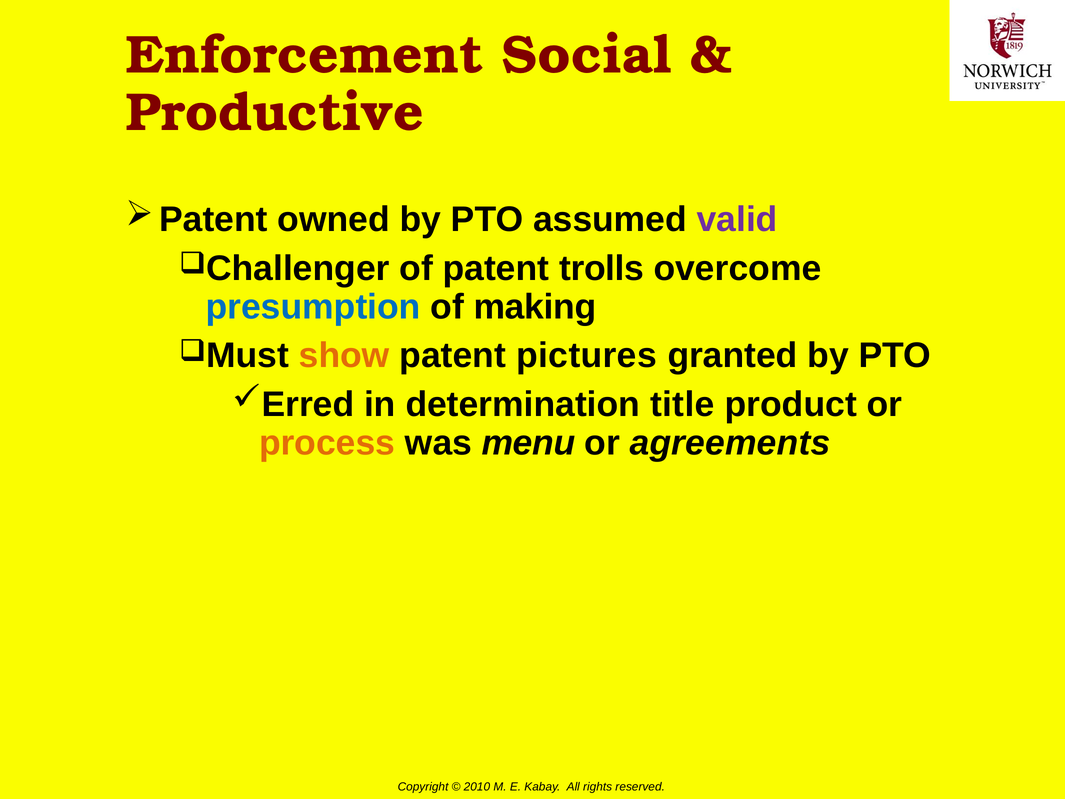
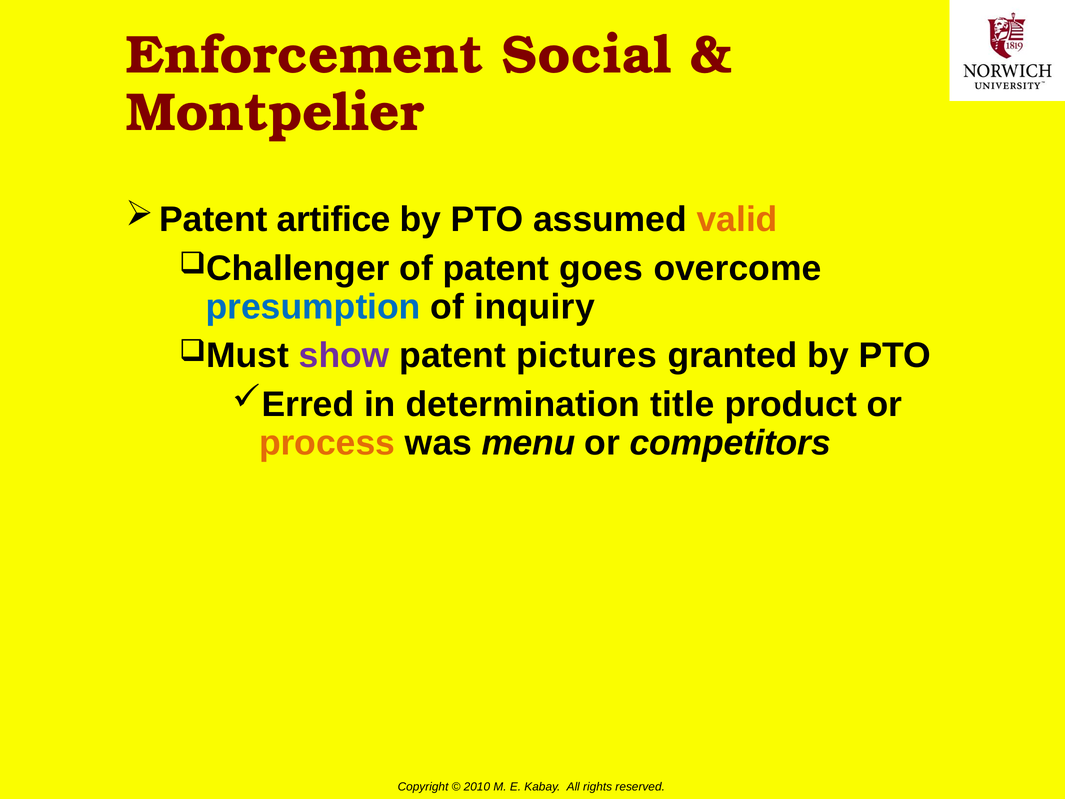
Productive: Productive -> Montpelier
owned: owned -> artifice
valid colour: purple -> orange
trolls: trolls -> goes
making: making -> inquiry
show colour: orange -> purple
agreements: agreements -> competitors
